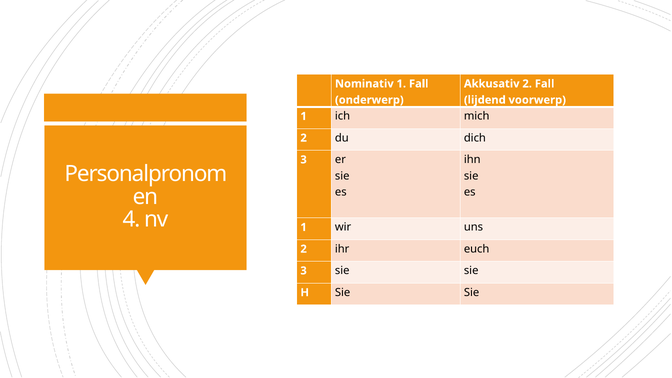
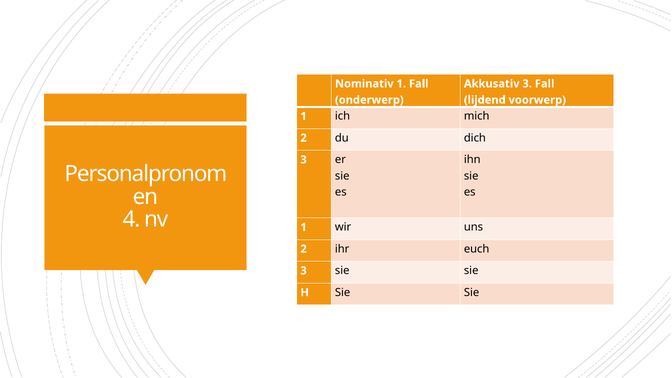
Akkusativ 2: 2 -> 3
